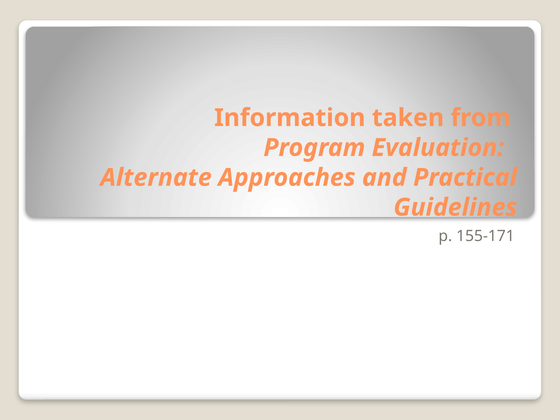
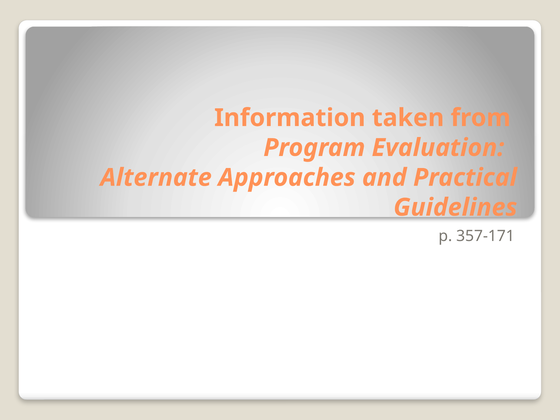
155-171: 155-171 -> 357-171
